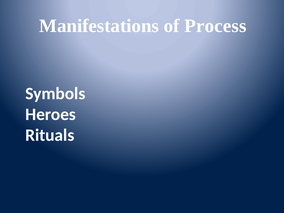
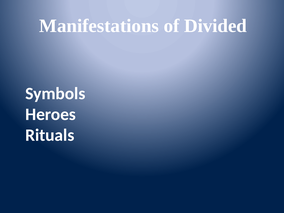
Process: Process -> Divided
